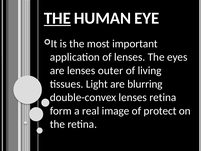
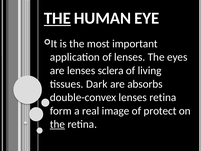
outer: outer -> sclera
Light: Light -> Dark
blurring: blurring -> absorbs
the at (57, 124) underline: none -> present
